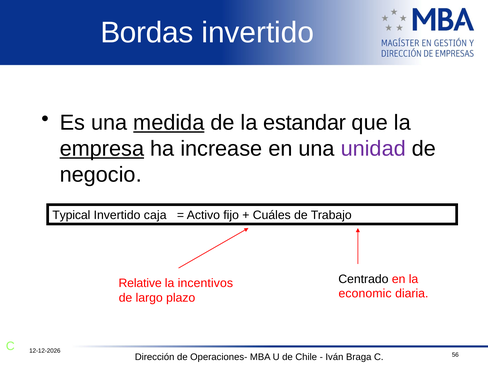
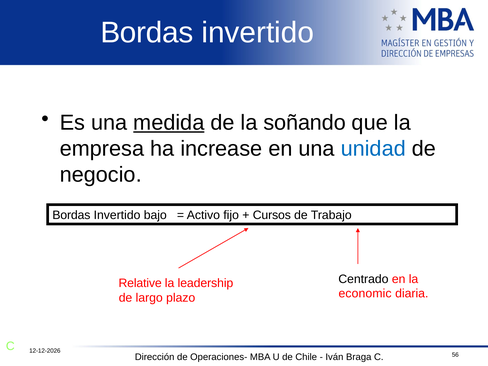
estandar: estandar -> soñando
empresa underline: present -> none
unidad colour: purple -> blue
Typical at (71, 215): Typical -> Bordas
caja: caja -> bajo
Cuáles: Cuáles -> Cursos
incentivos: incentivos -> leadership
